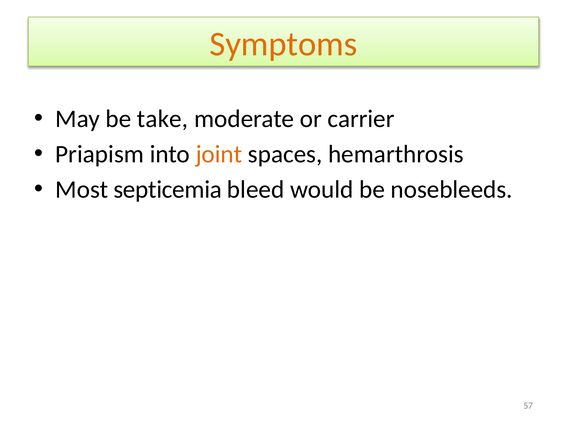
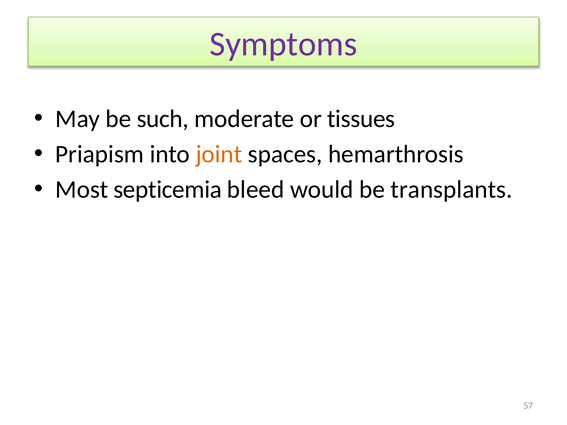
Symptoms colour: orange -> purple
take: take -> such
carrier: carrier -> tissues
nosebleeds: nosebleeds -> transplants
